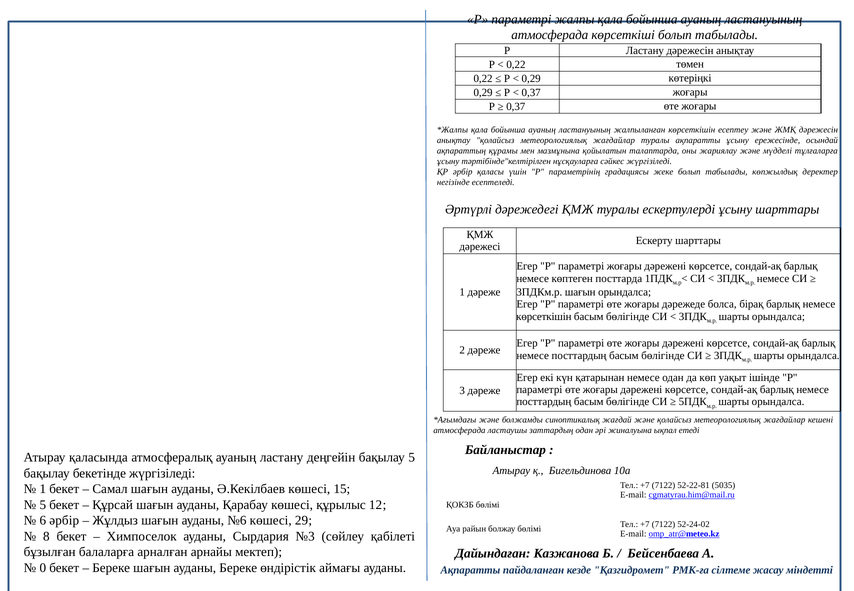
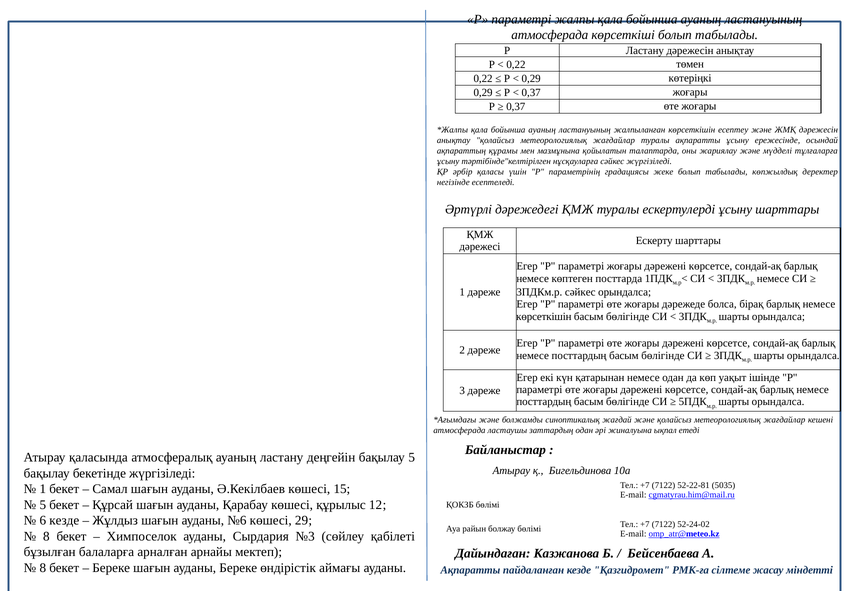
3ПДКм.р шағын: шағын -> сәйкес
6 әрбір: әрбір -> кезде
0 at (43, 568): 0 -> 8
